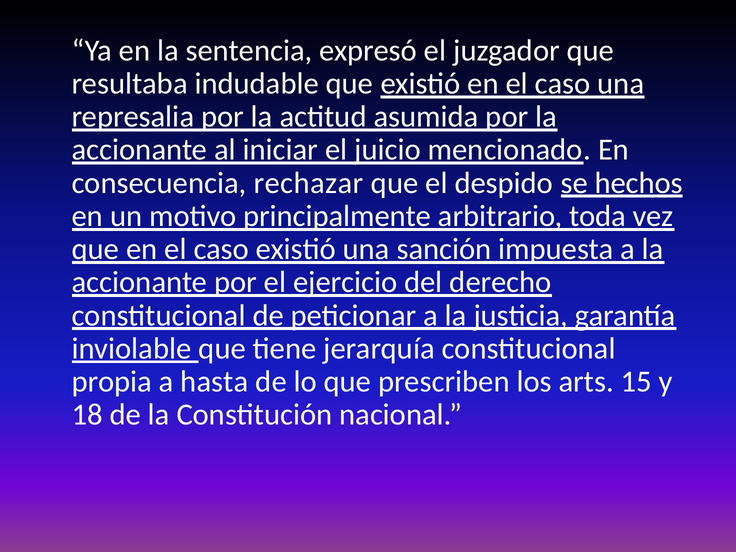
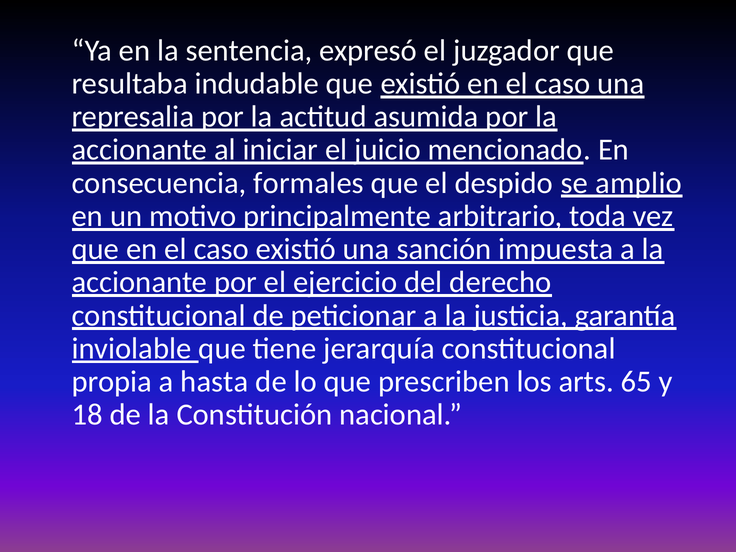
rechazar: rechazar -> formales
hechos: hechos -> amplio
15: 15 -> 65
